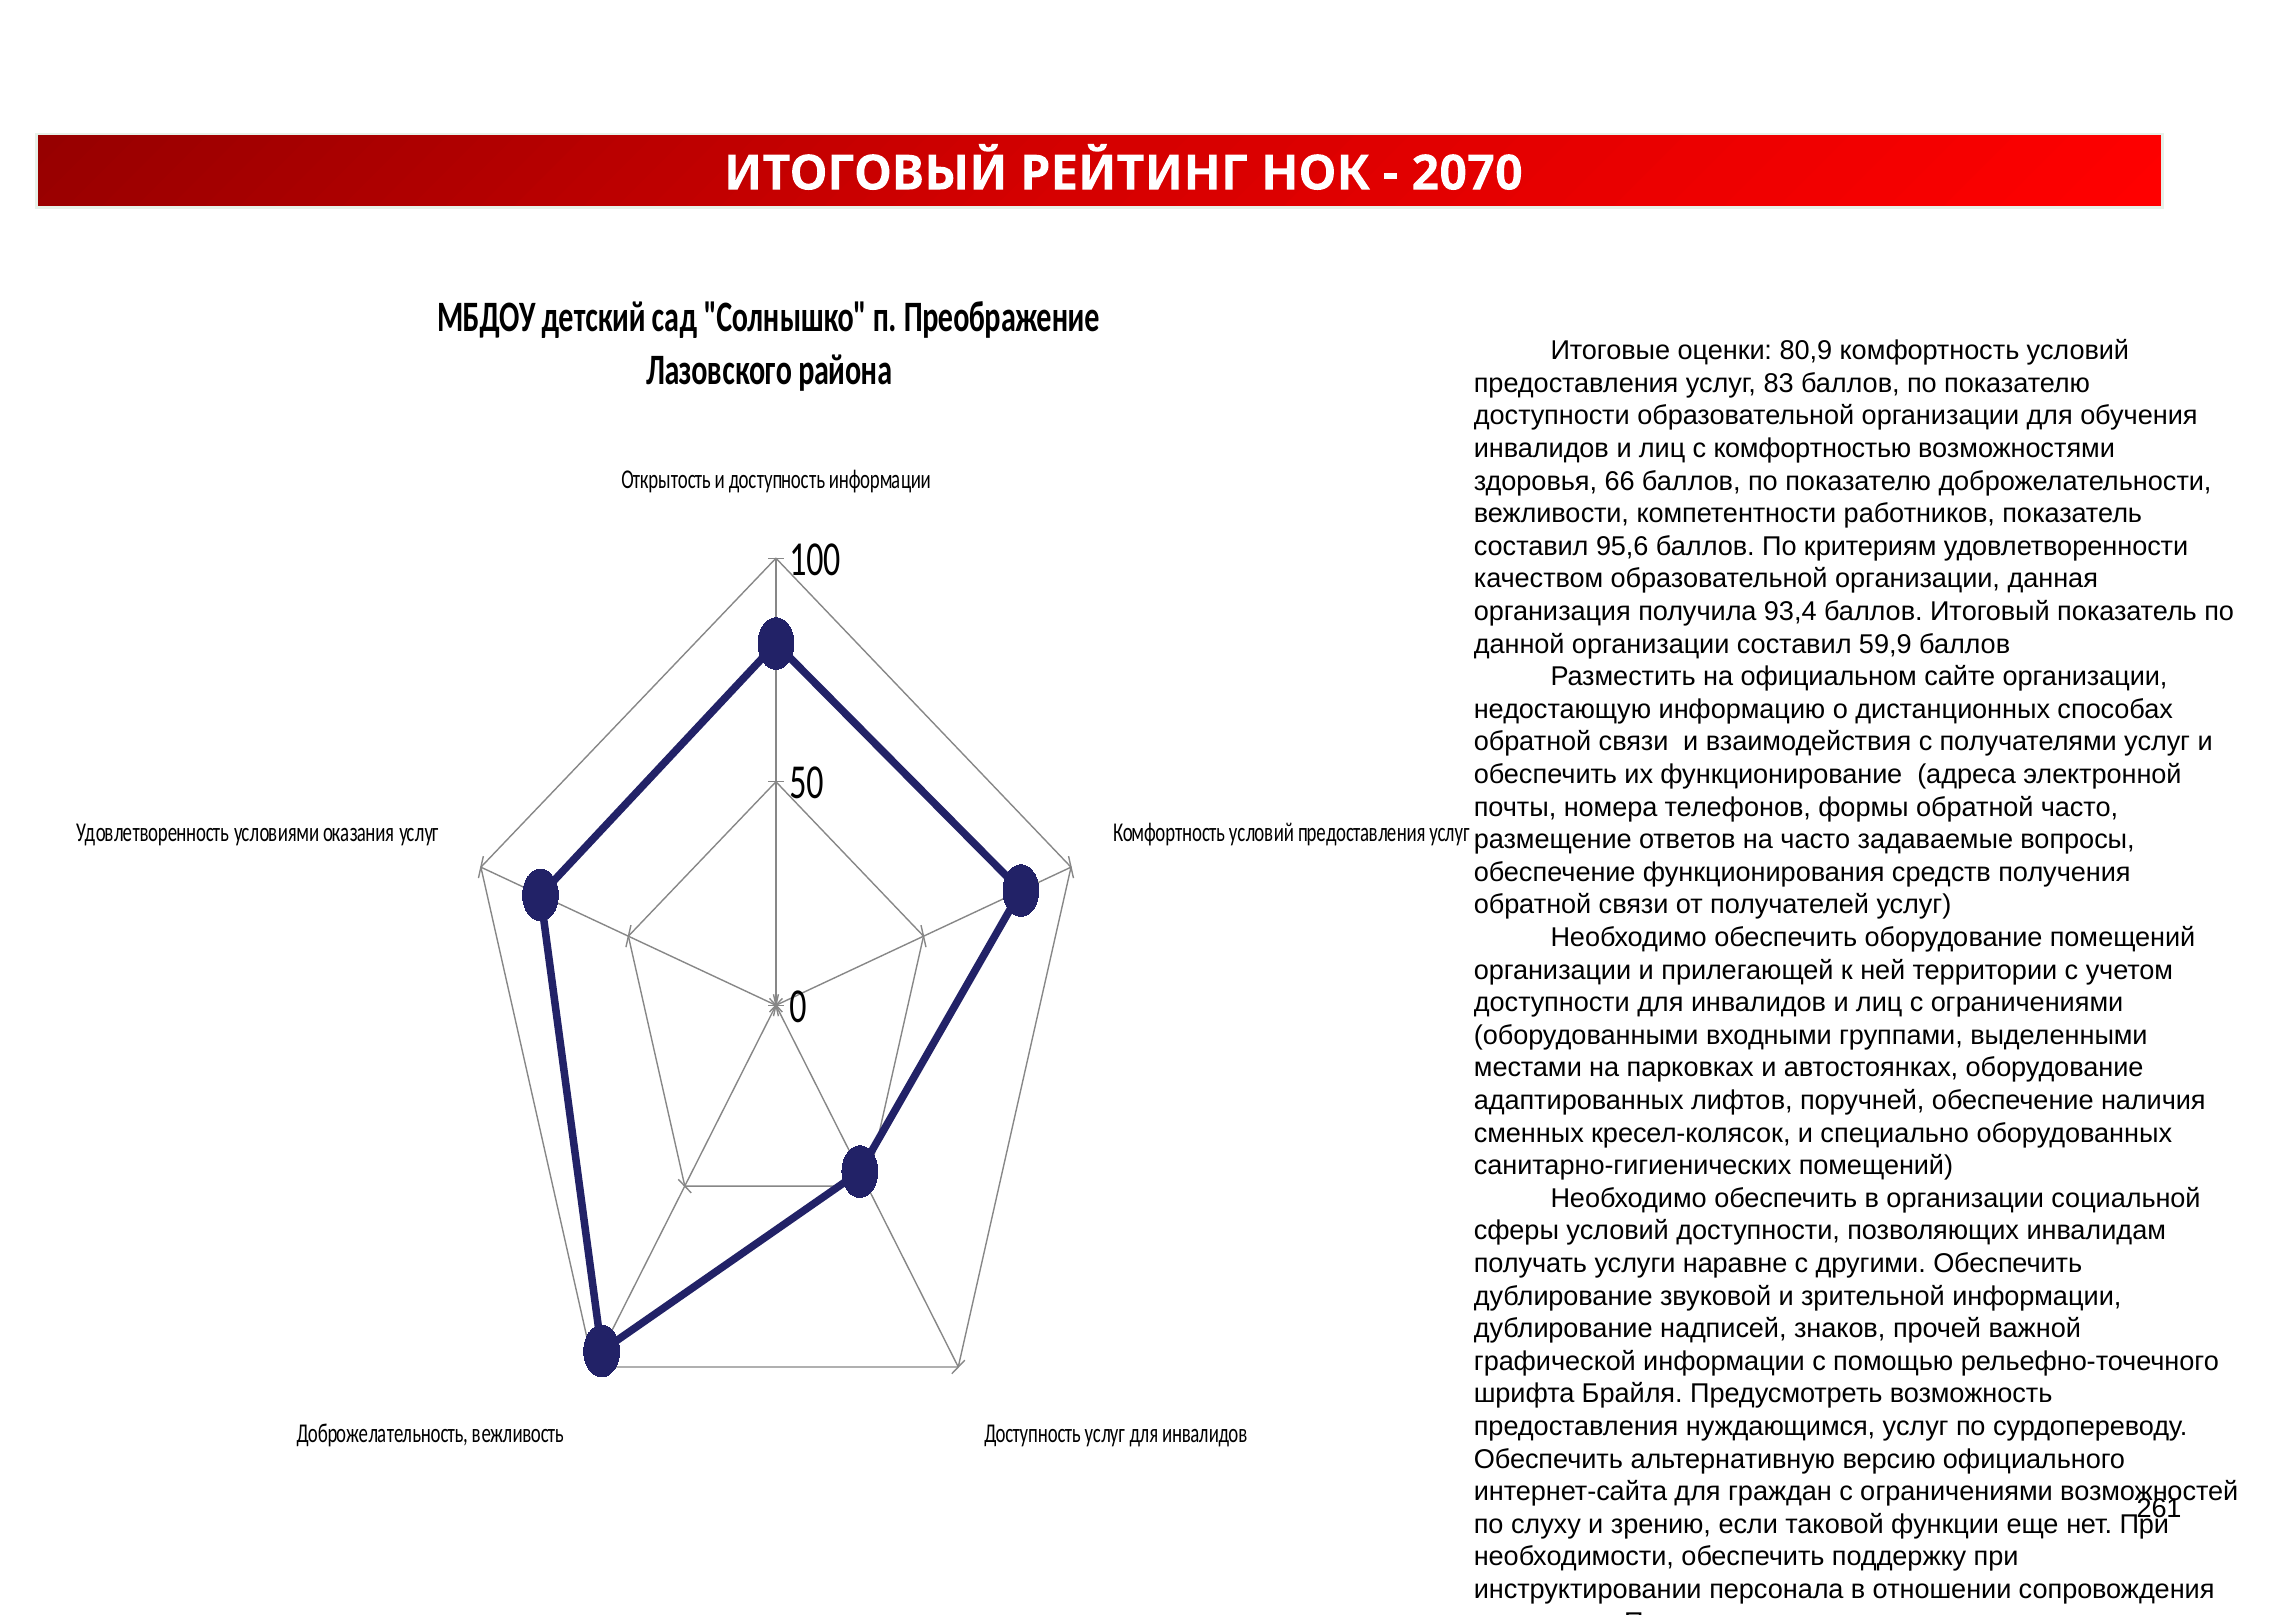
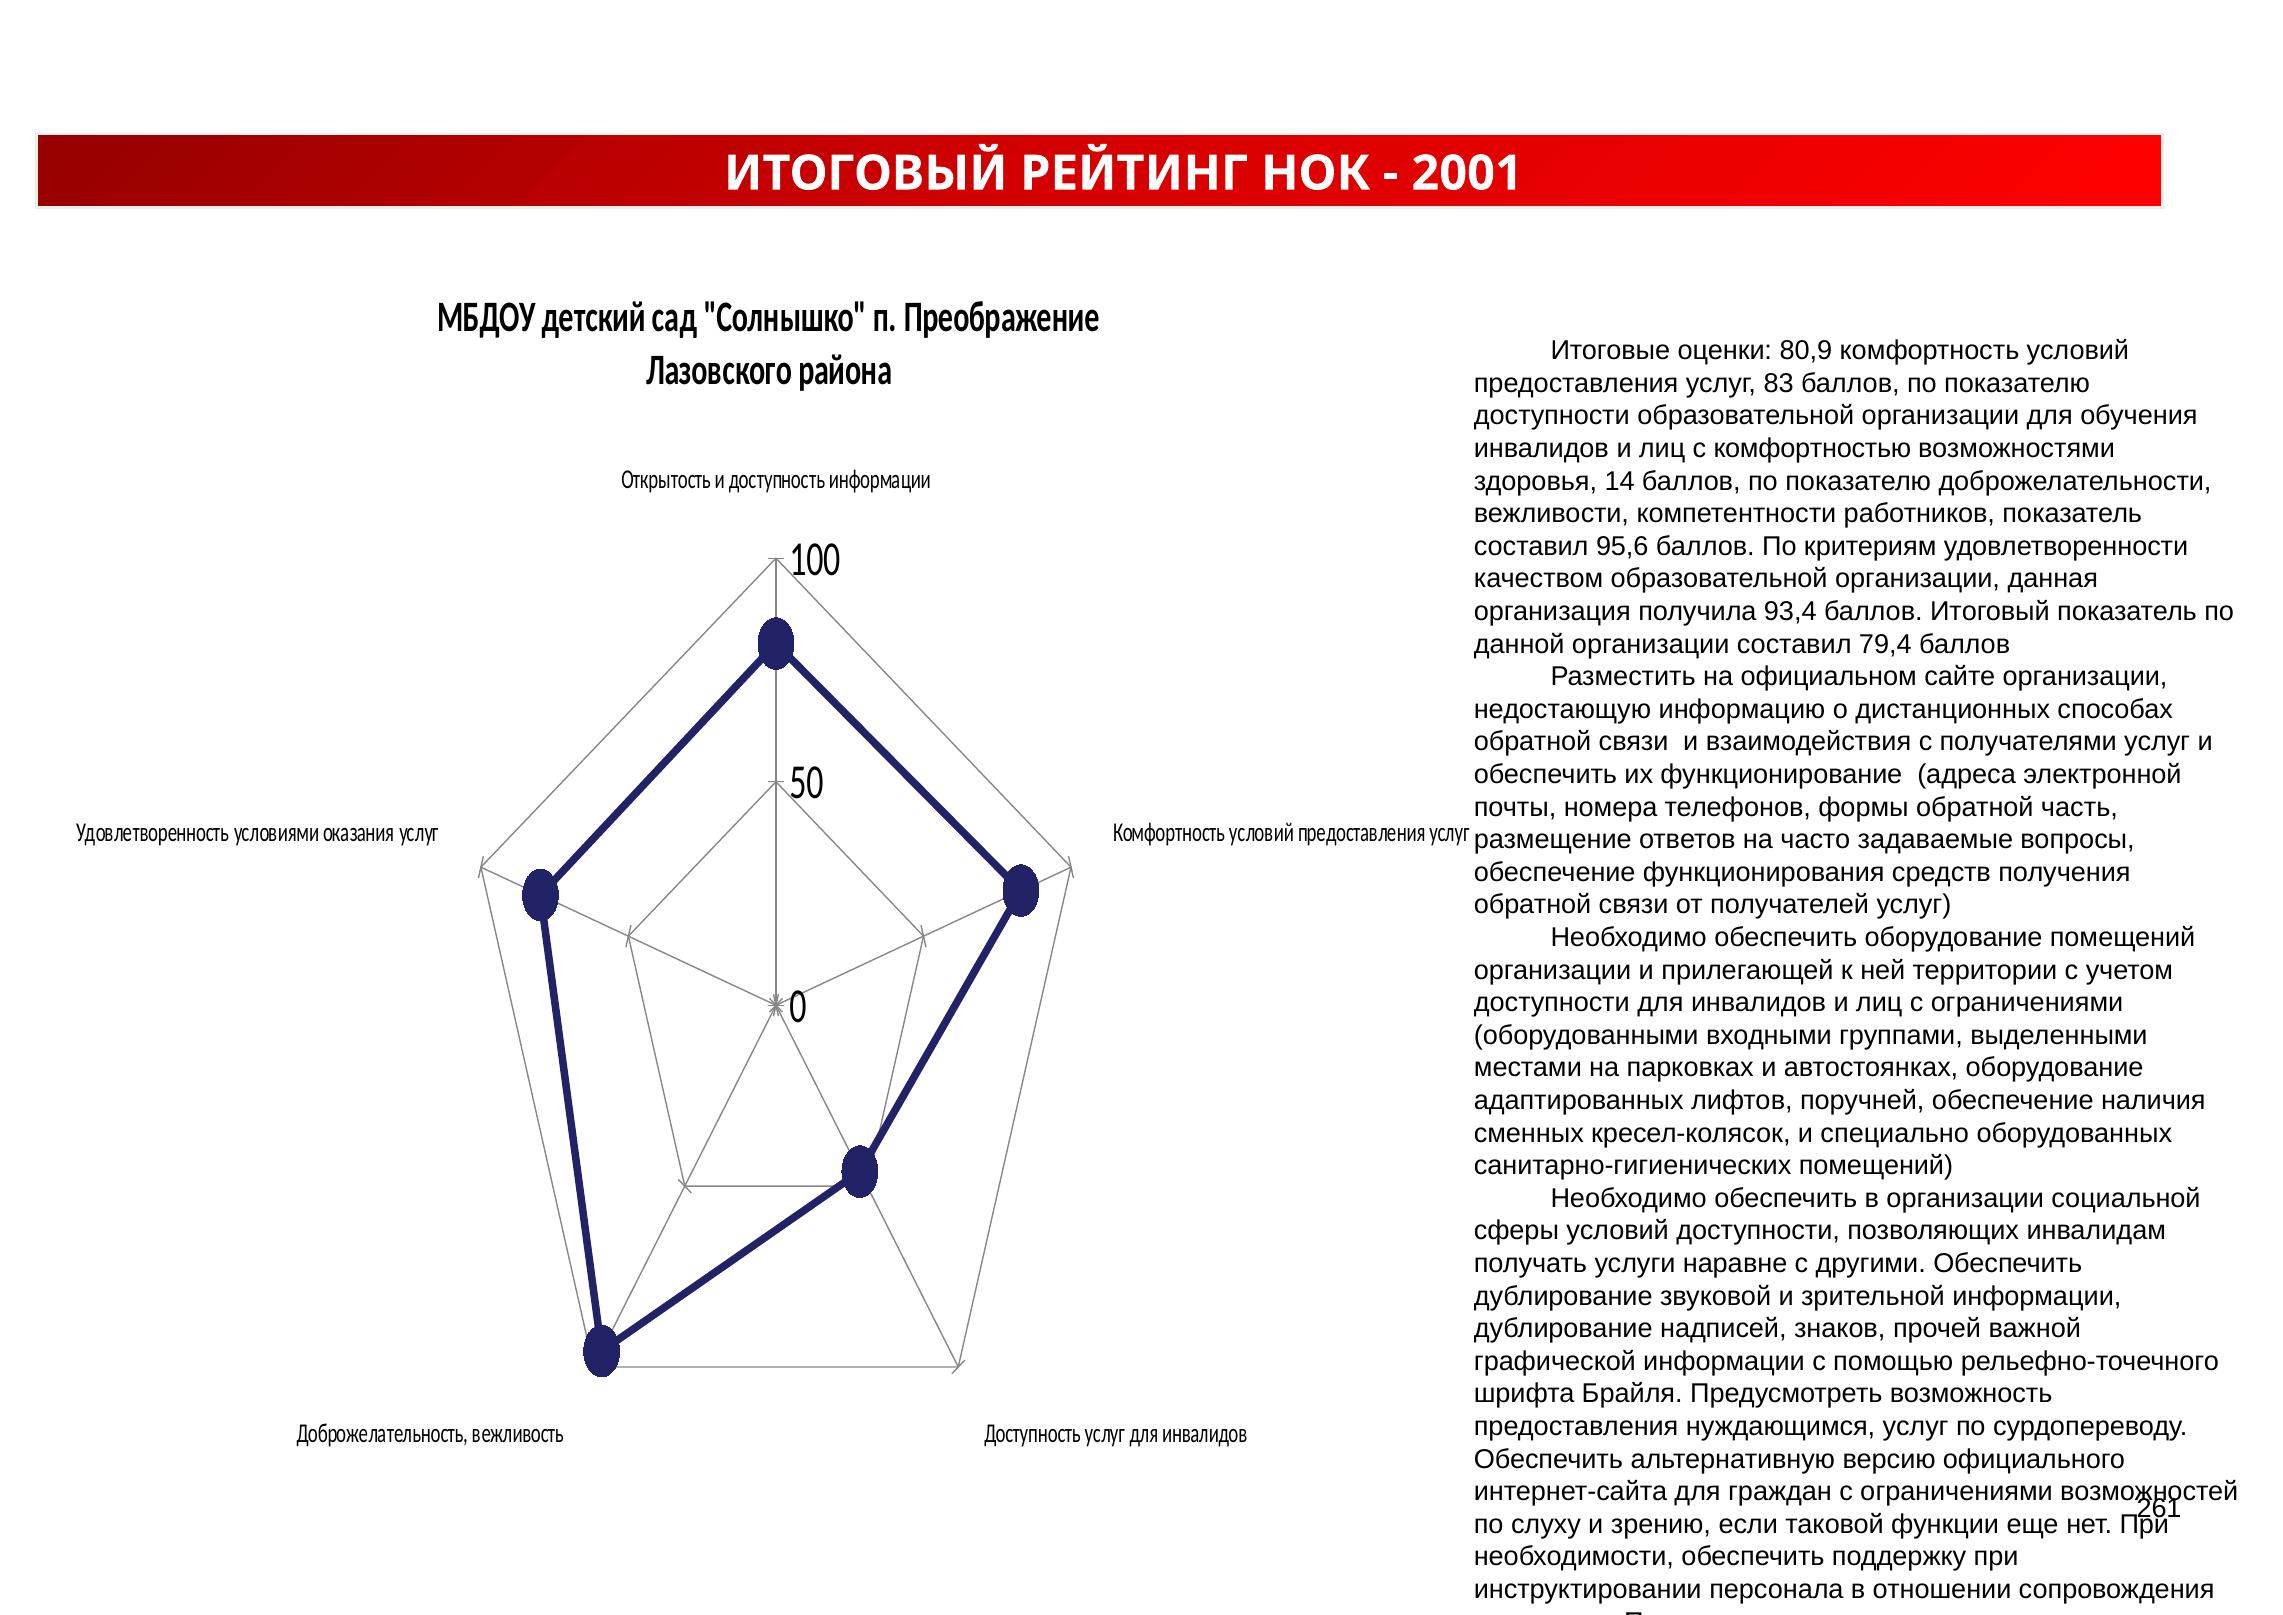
2070: 2070 -> 2001
66: 66 -> 14
59,9: 59,9 -> 79,4
обратной часто: часто -> часть
